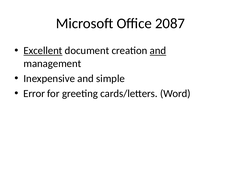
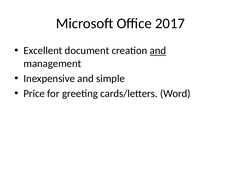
2087: 2087 -> 2017
Excellent underline: present -> none
Error: Error -> Price
